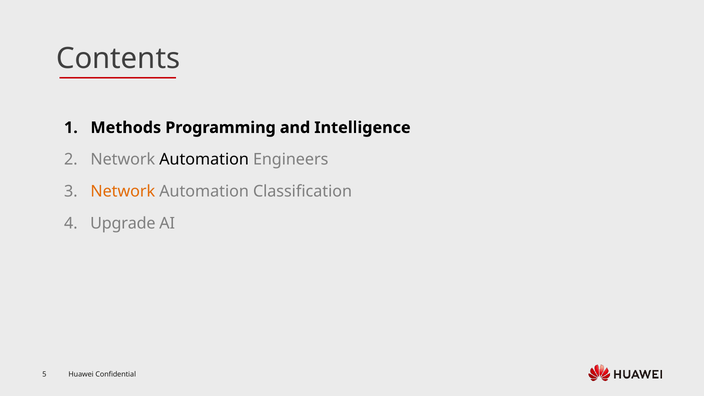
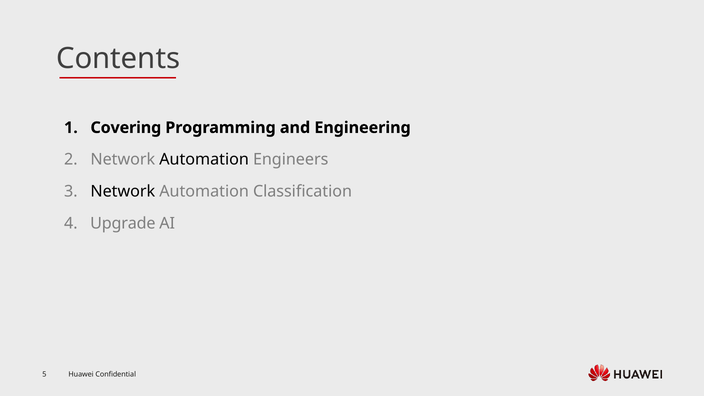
Methods: Methods -> Covering
Intelligence: Intelligence -> Engineering
Network at (123, 191) colour: orange -> black
